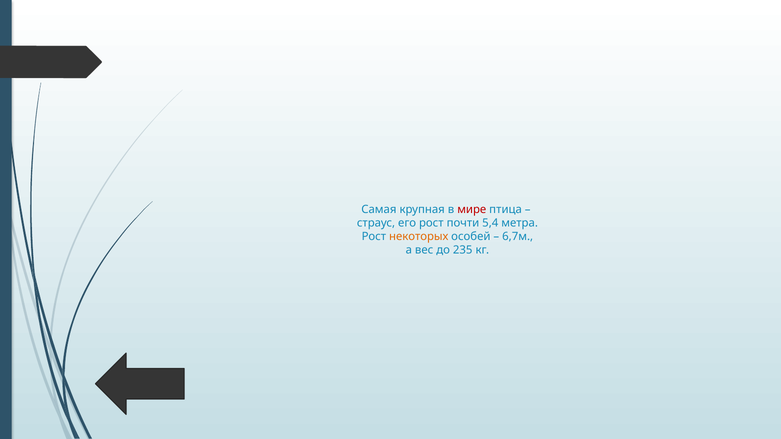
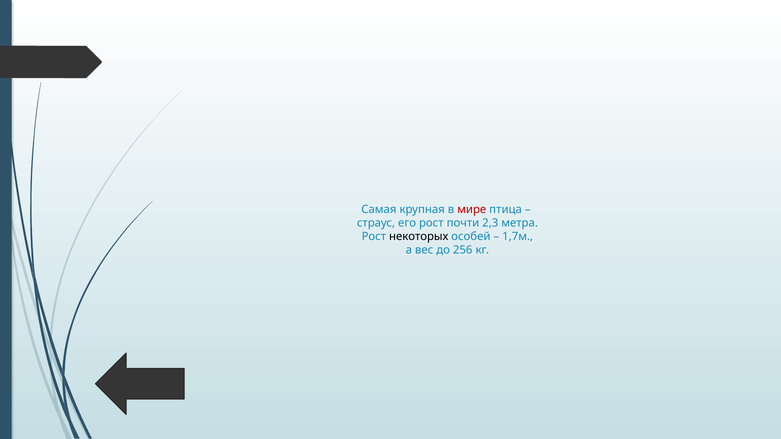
5,4: 5,4 -> 2,3
некоторых colour: orange -> black
6,7м: 6,7м -> 1,7м
235: 235 -> 256
